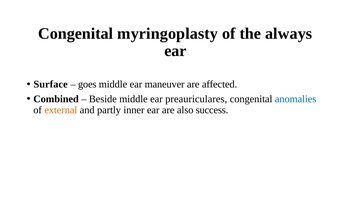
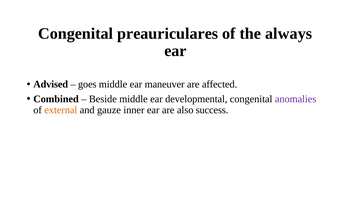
myringoplasty: myringoplasty -> preauriculares
Surface: Surface -> Advised
preauriculares: preauriculares -> developmental
anomalies colour: blue -> purple
partly: partly -> gauze
